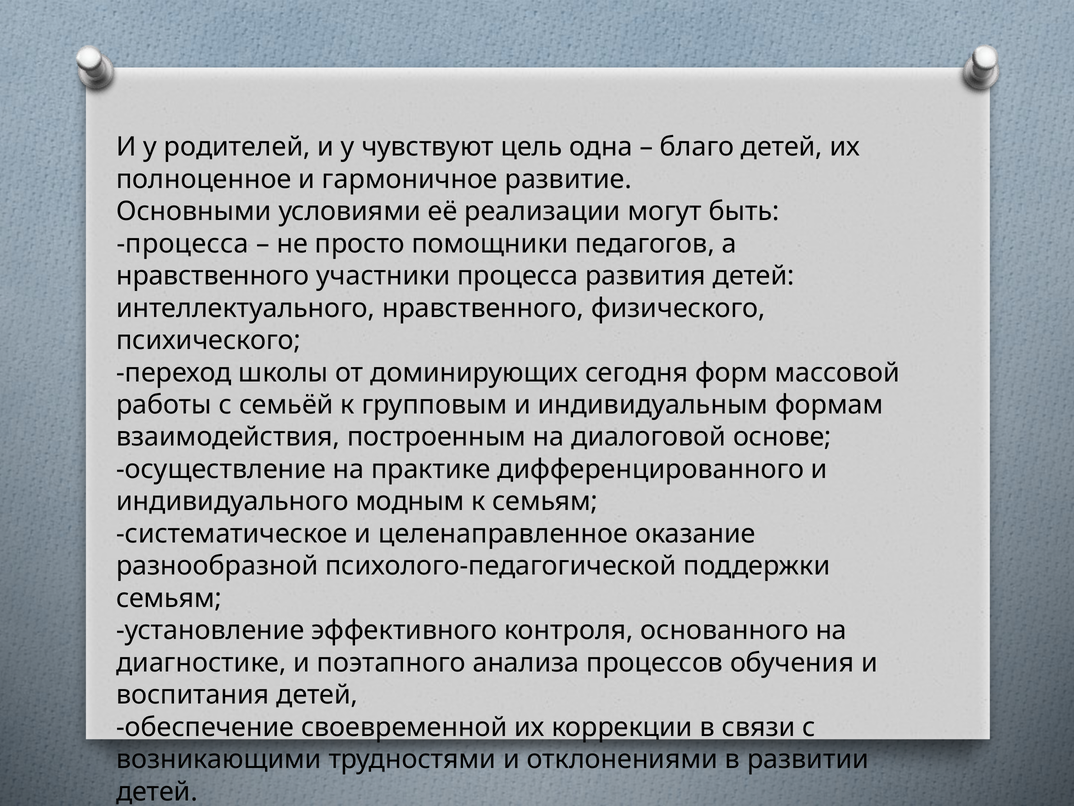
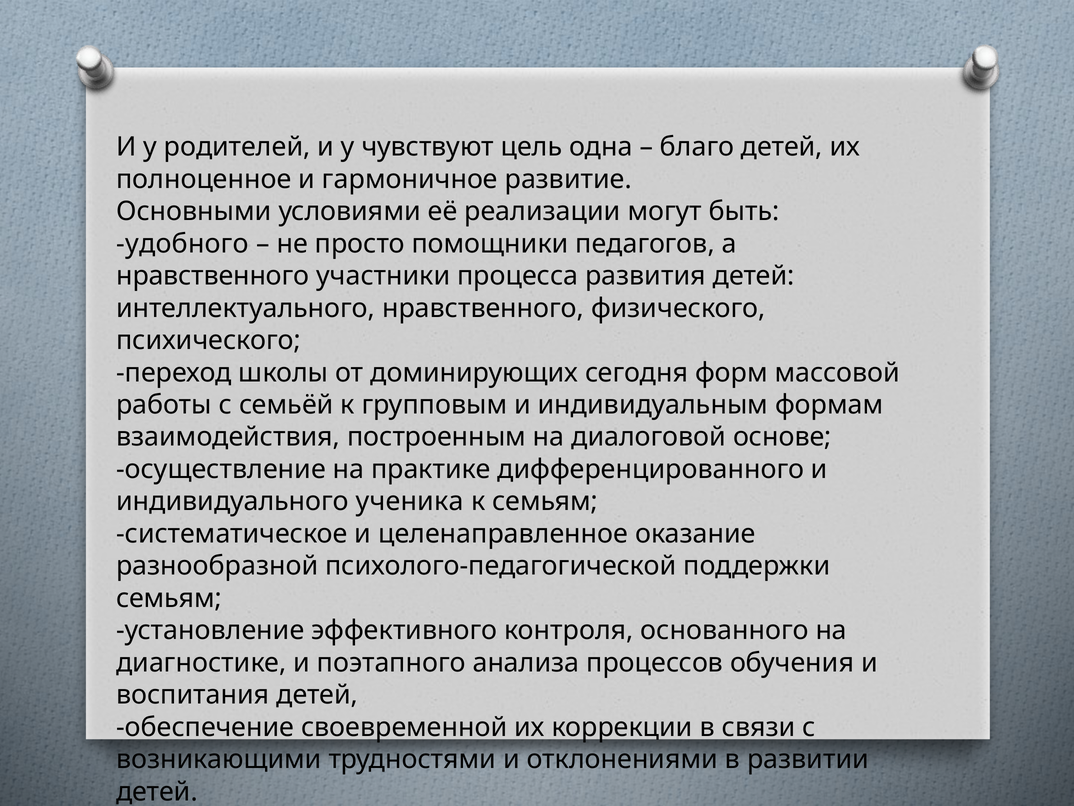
процесса at (183, 244): процесса -> удобного
модным: модным -> ученика
